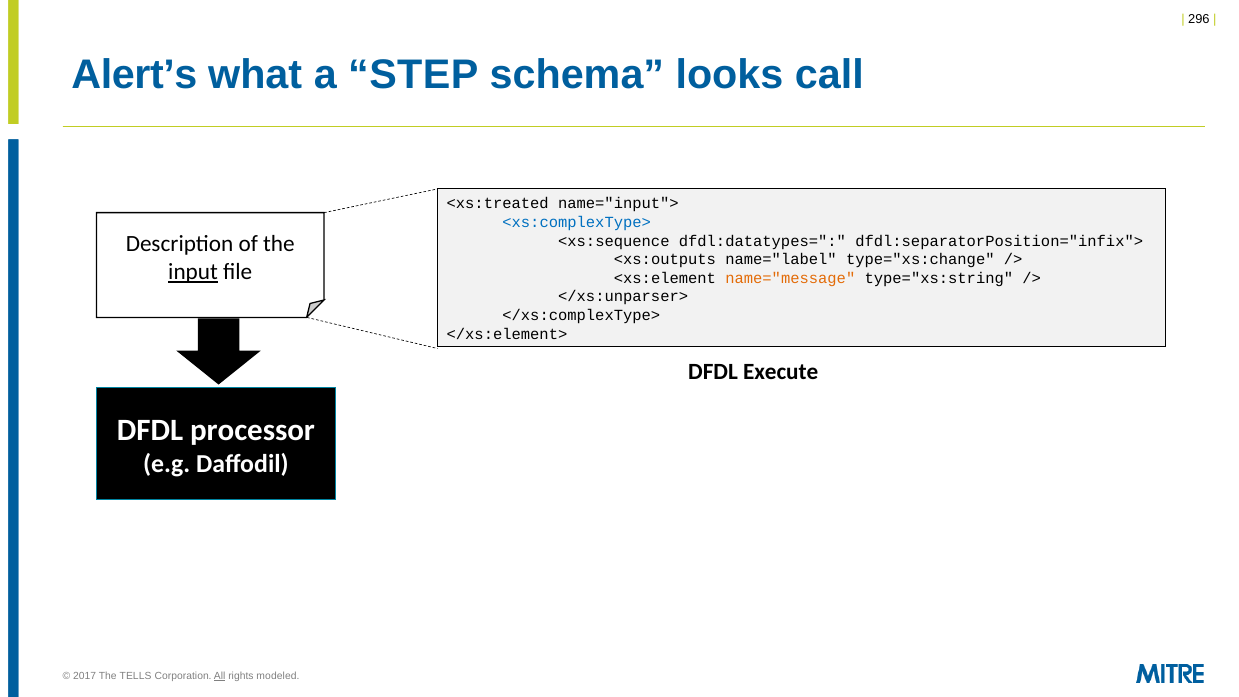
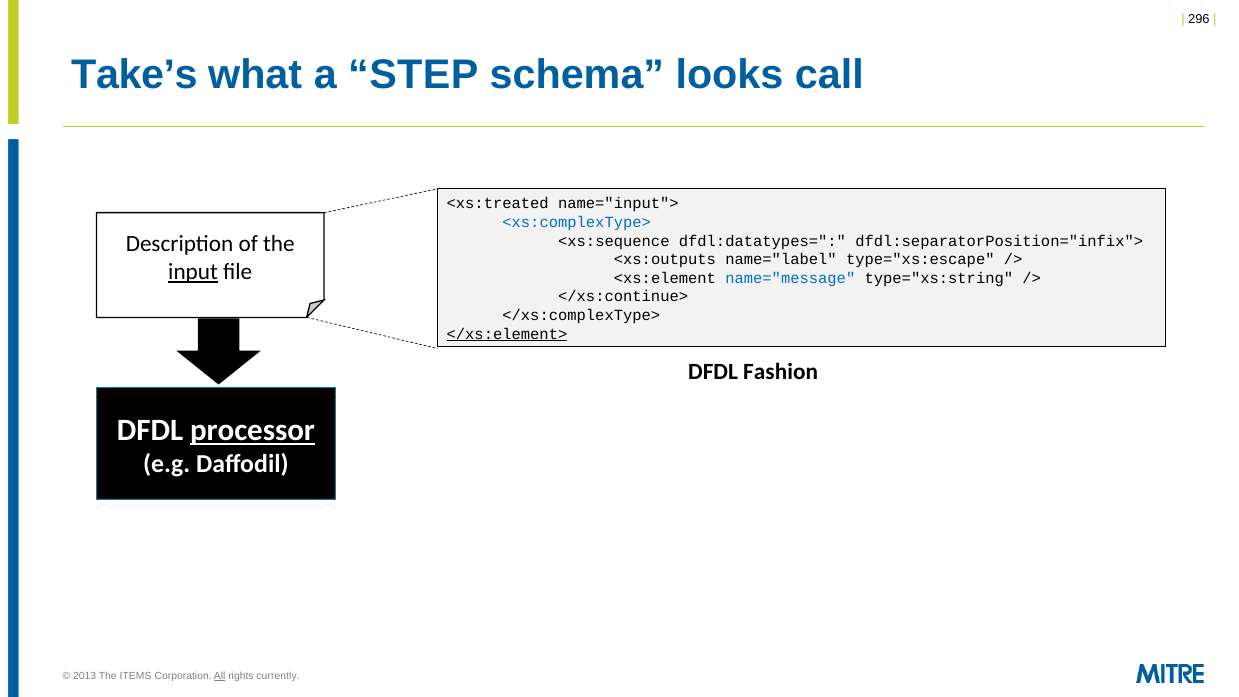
Alert’s: Alert’s -> Take’s
type="xs:change: type="xs:change -> type="xs:escape
name="message colour: orange -> blue
</xs:unparser>: </xs:unparser> -> </xs:continue>
</xs:element> underline: none -> present
Execute: Execute -> Fashion
processor underline: none -> present
2017: 2017 -> 2013
TELLS: TELLS -> ITEMS
modeled: modeled -> currently
